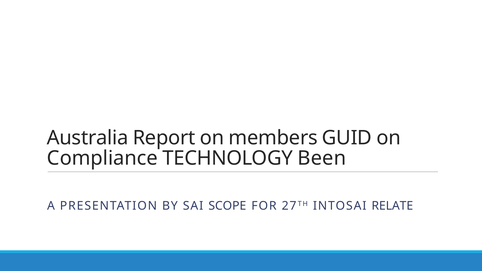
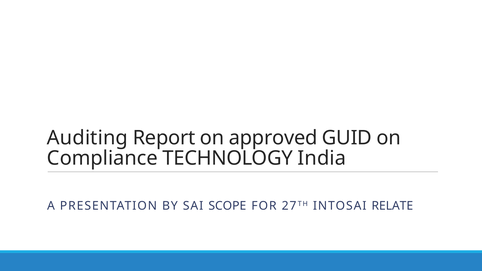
Australia: Australia -> Auditing
members: members -> approved
Been: Been -> India
